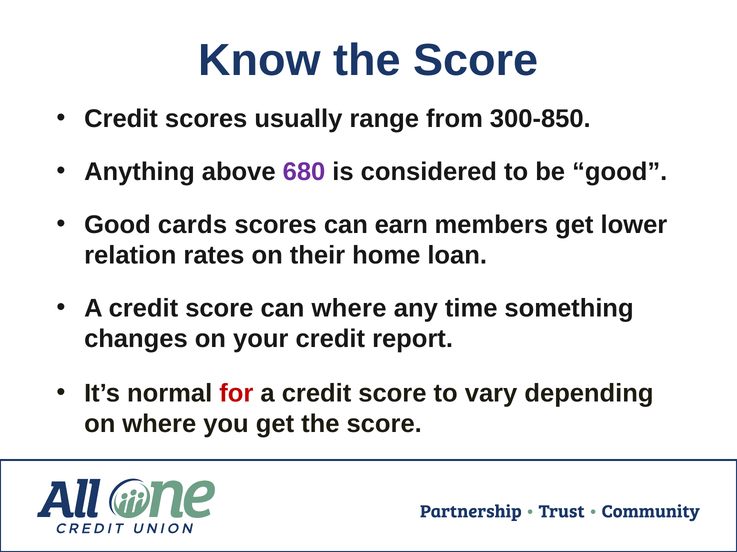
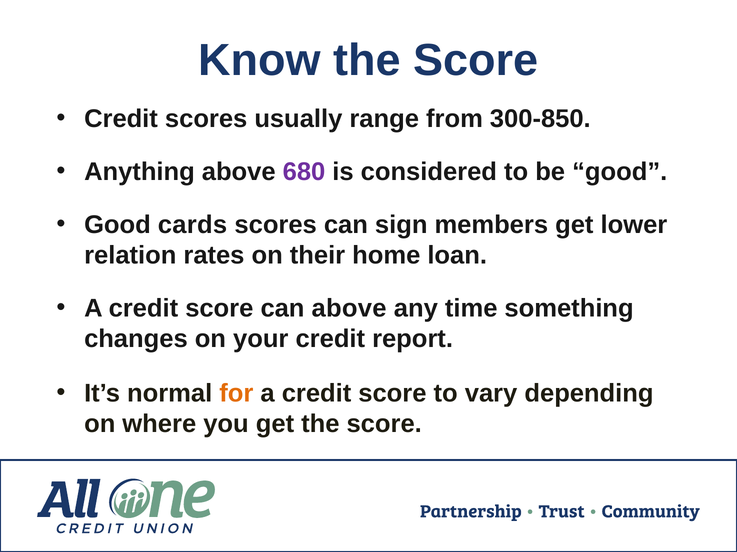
earn: earn -> sign
can where: where -> above
for colour: red -> orange
